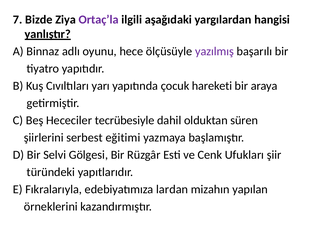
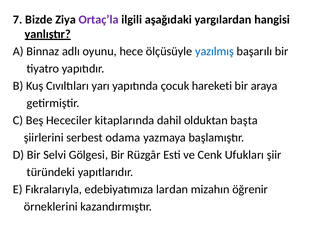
yazılmış colour: purple -> blue
tecrübesiyle: tecrübesiyle -> kitaplarında
süren: süren -> başta
eğitimi: eğitimi -> odama
yapılan: yapılan -> öğrenir
